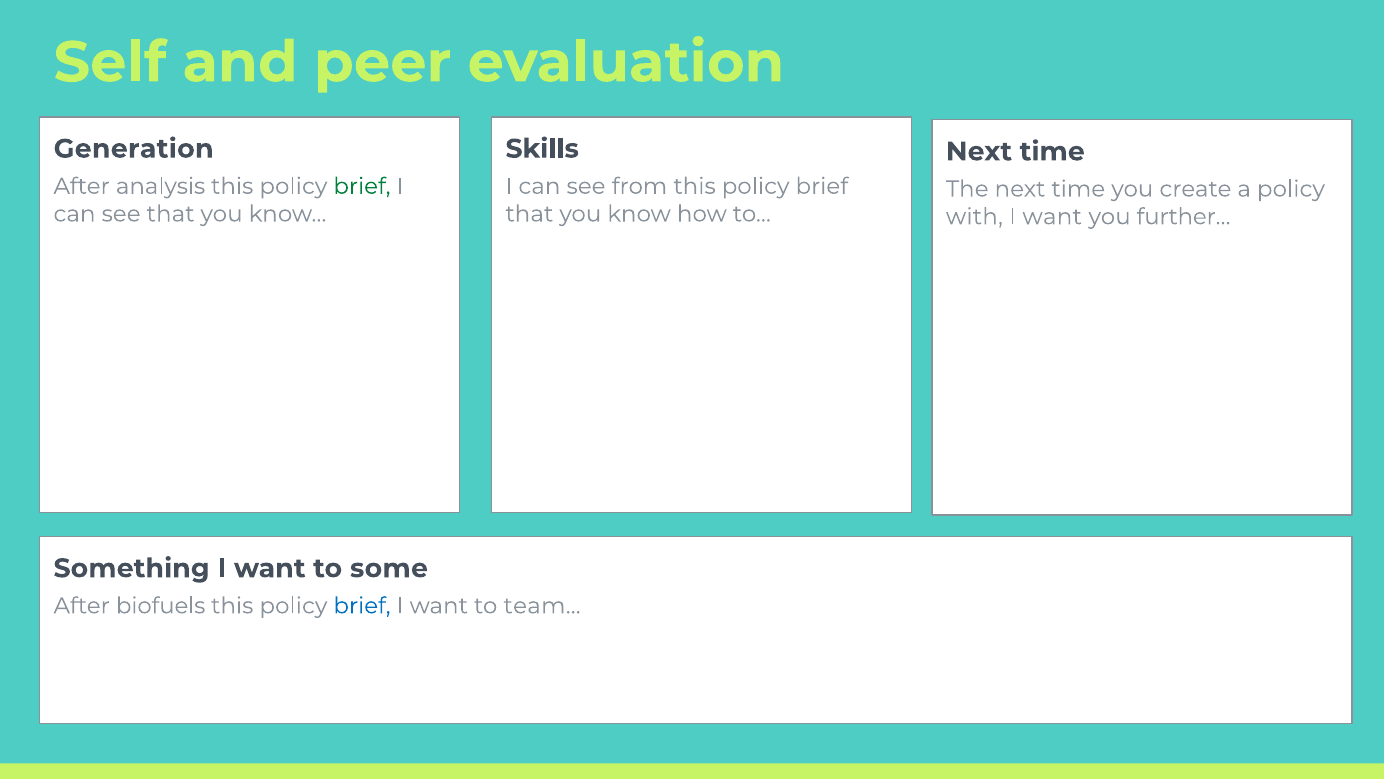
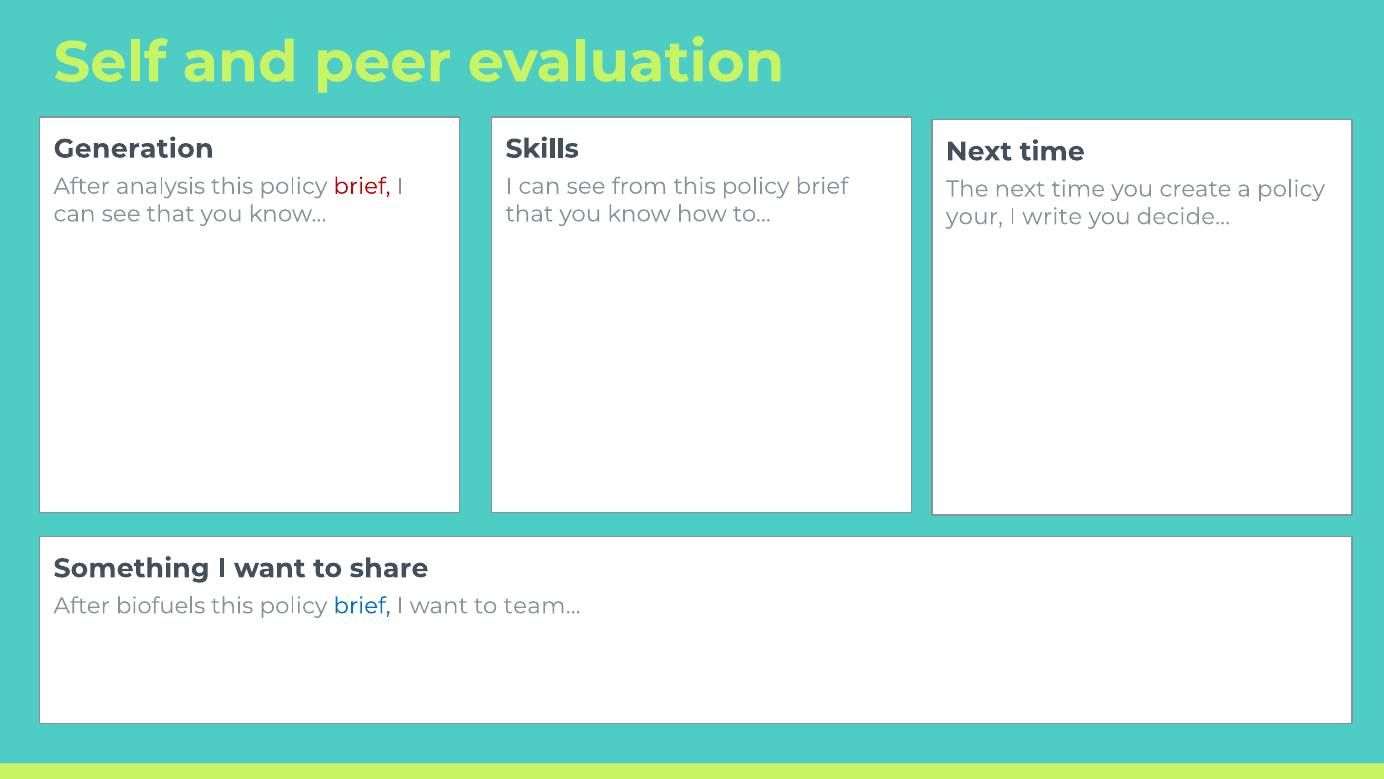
brief at (362, 186) colour: green -> red
with: with -> your
want at (1052, 217): want -> write
further…: further… -> decide…
some: some -> share
